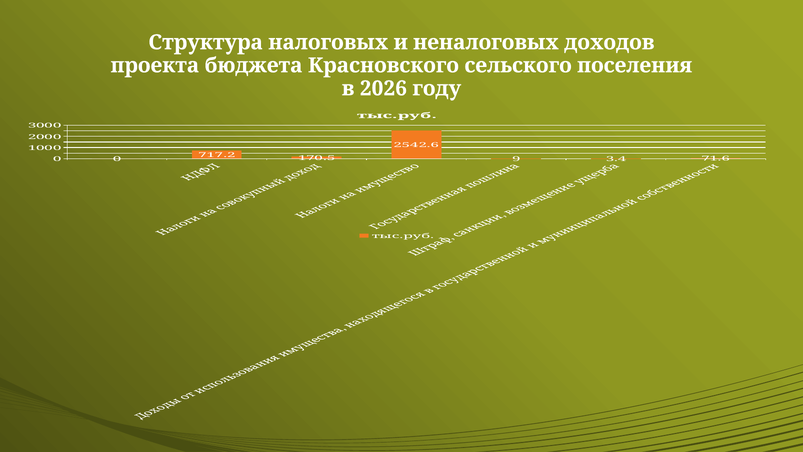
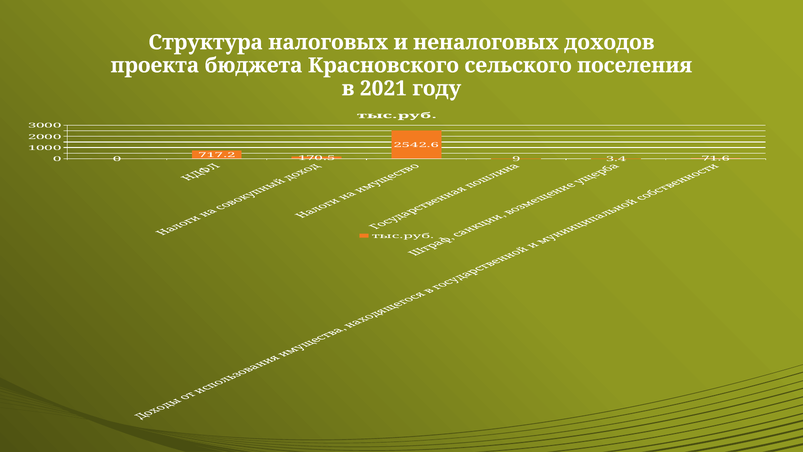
2026: 2026 -> 2021
